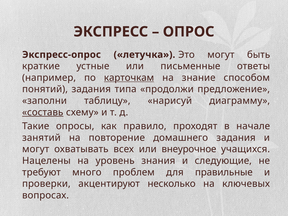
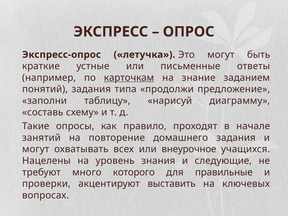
способом: способом -> заданием
составь underline: present -> none
проблем: проблем -> которого
несколько: несколько -> выставить
